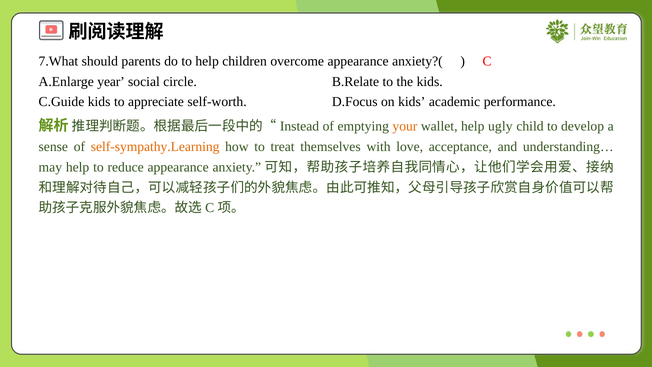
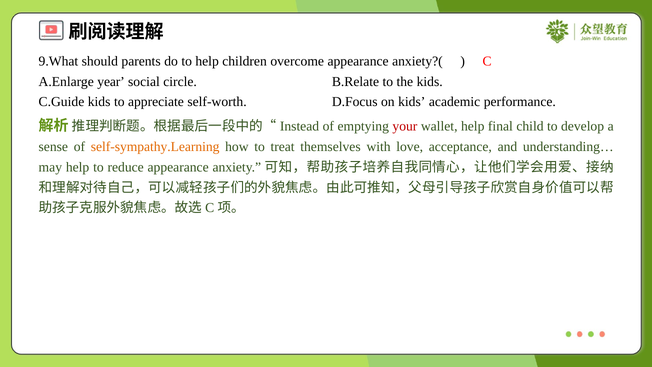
7.What: 7.What -> 9.What
your colour: orange -> red
ugly: ugly -> final
